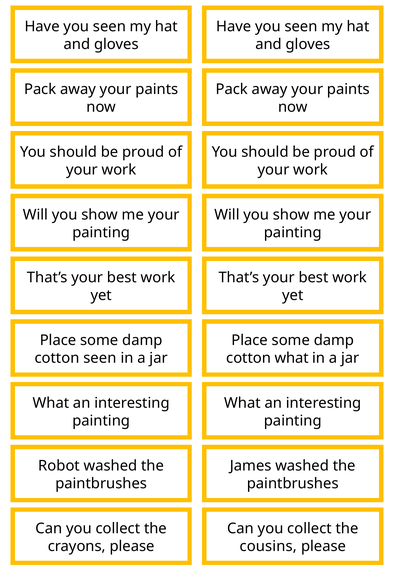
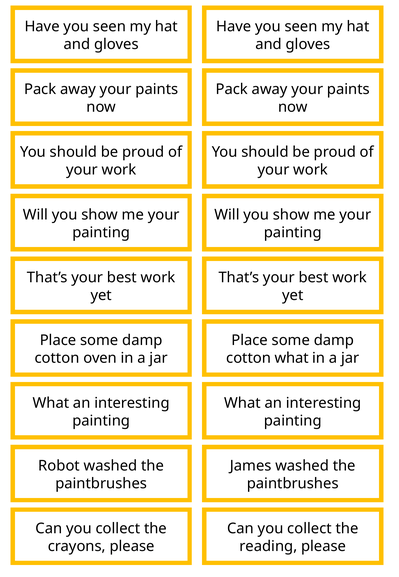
cotton seen: seen -> oven
cousins: cousins -> reading
